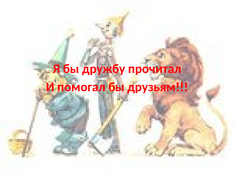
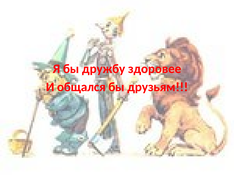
прочитал: прочитал -> здоровее
помогал: помогал -> общался
